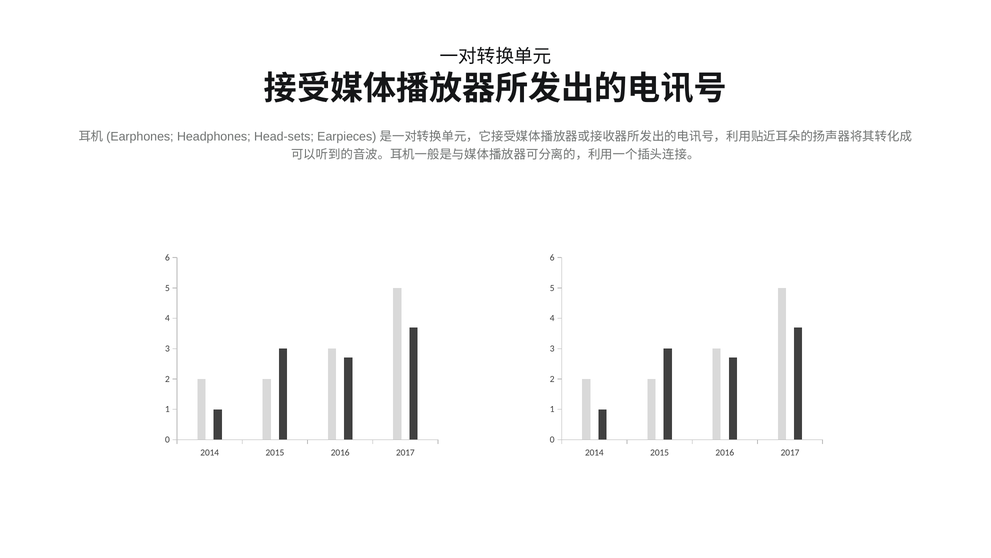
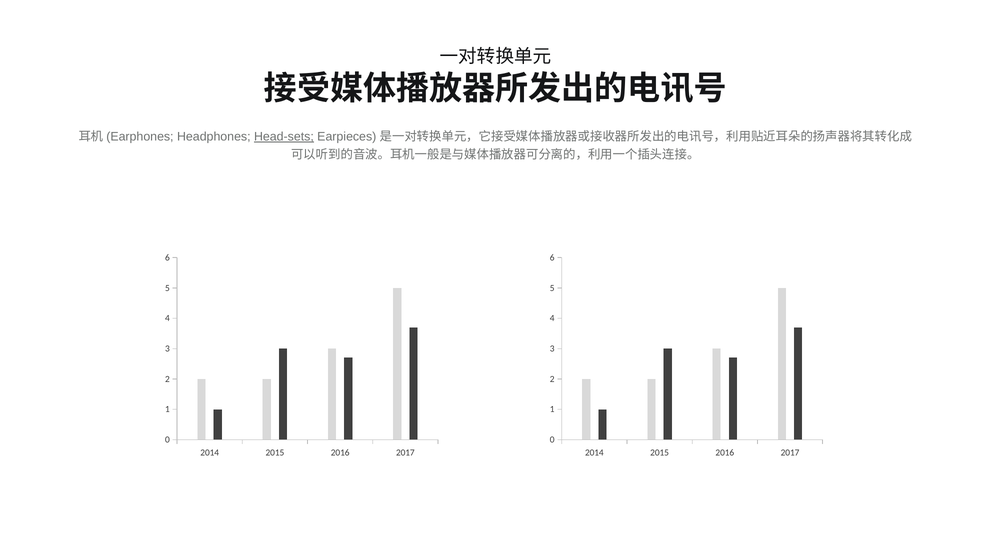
Head-sets underline: none -> present
